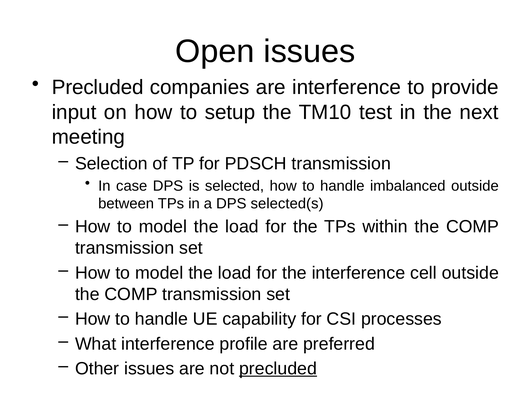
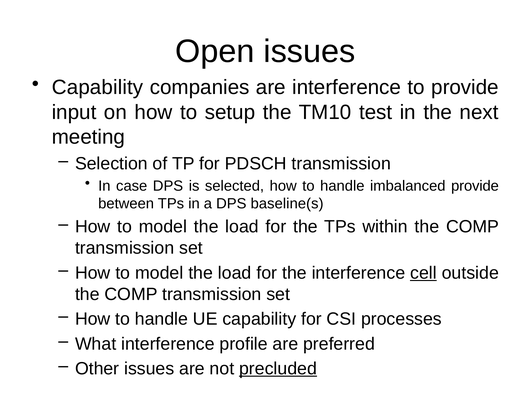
Precluded at (98, 87): Precluded -> Capability
imbalanced outside: outside -> provide
selected(s: selected(s -> baseline(s
cell underline: none -> present
